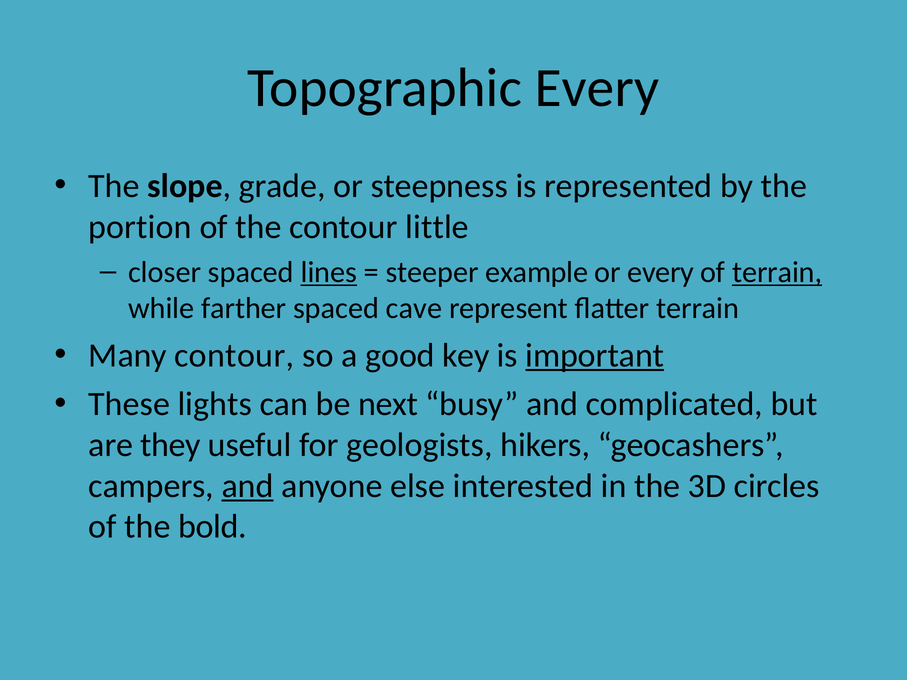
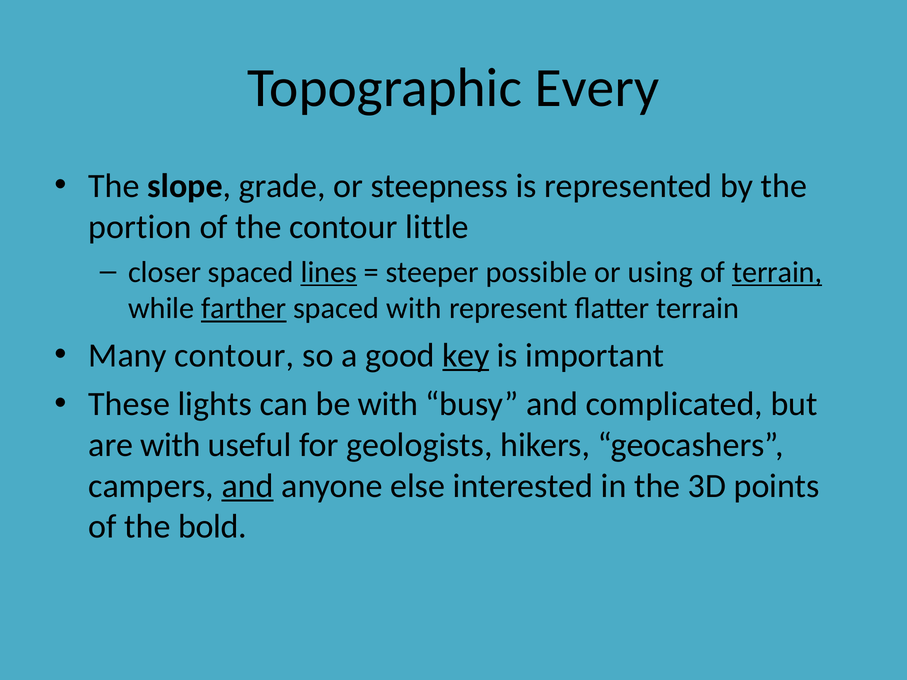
example: example -> possible
or every: every -> using
farther underline: none -> present
spaced cave: cave -> with
key underline: none -> present
important underline: present -> none
be next: next -> with
are they: they -> with
circles: circles -> points
